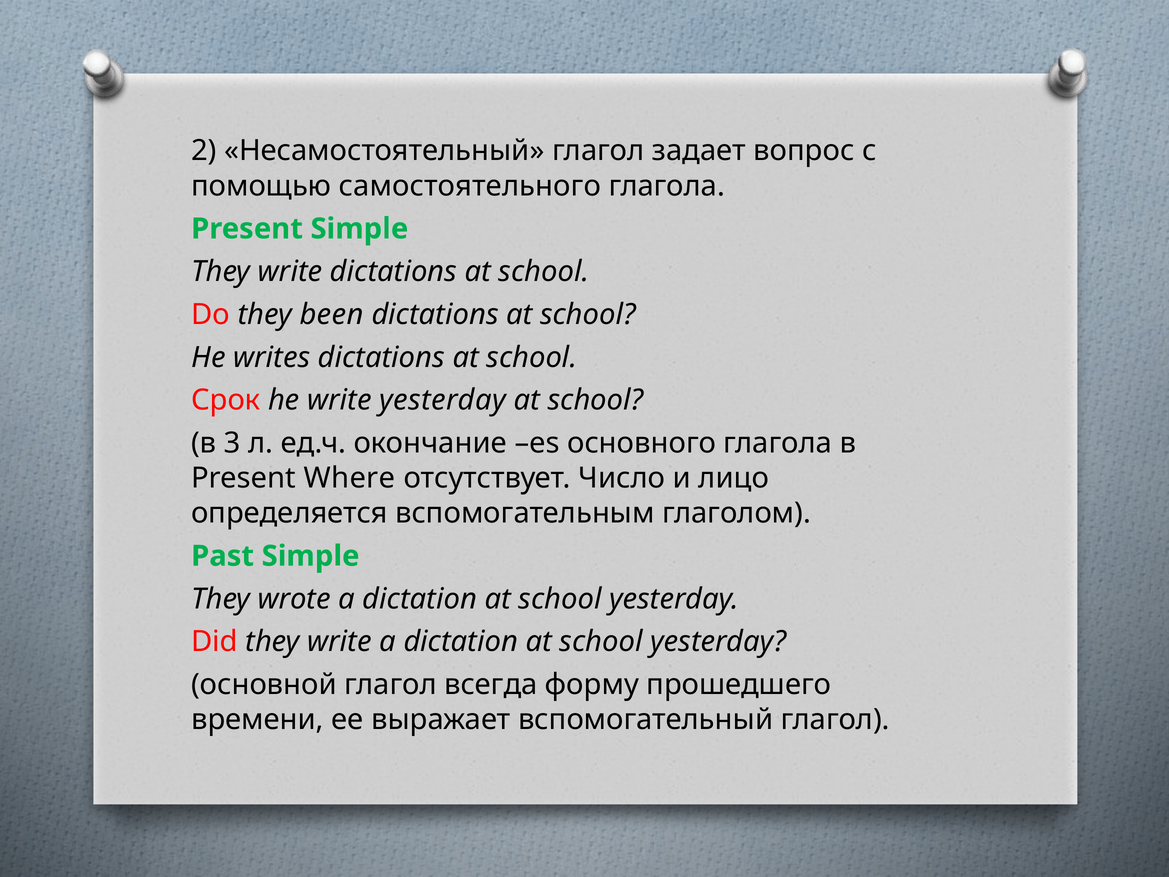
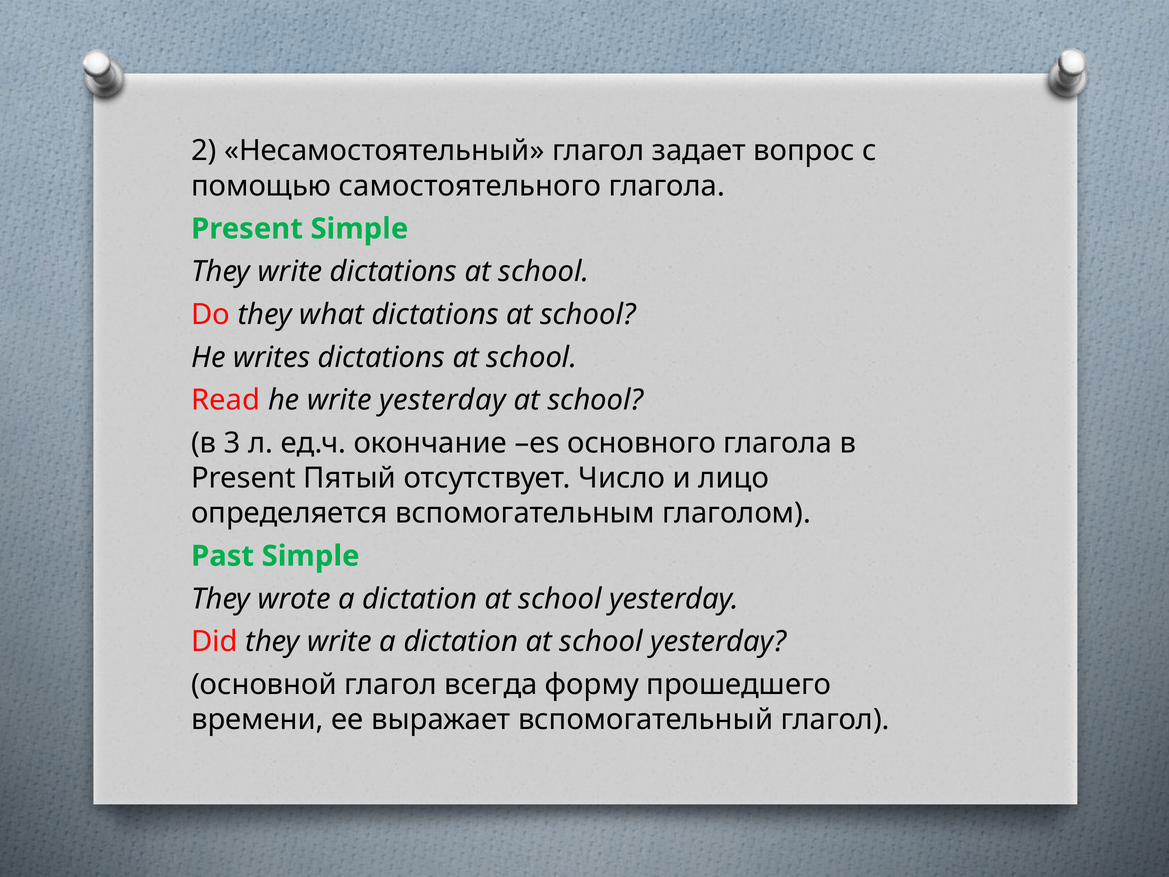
been: been -> what
Срок: Срок -> Read
Where: Where -> Пятый
